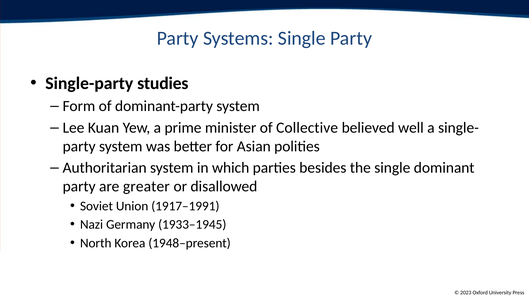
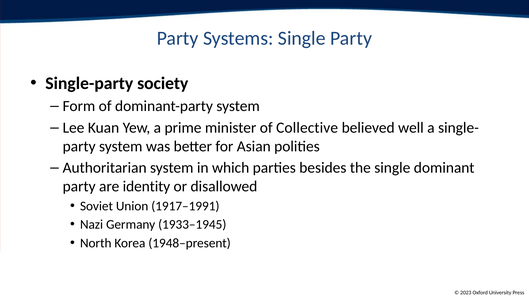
studies: studies -> society
greater: greater -> identity
